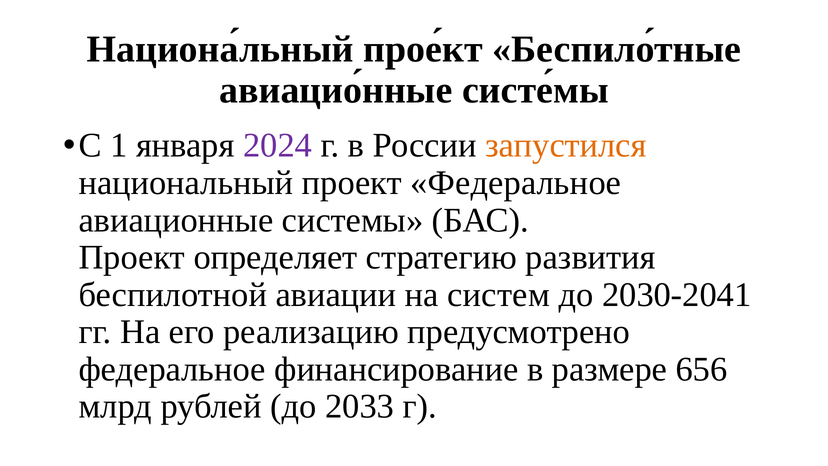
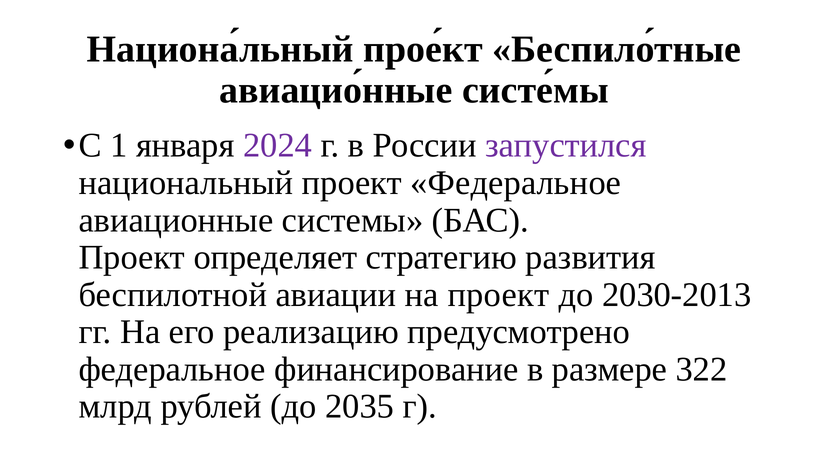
запустился colour: orange -> purple
на систем: систем -> проект
2030-2041: 2030-2041 -> 2030-2013
656: 656 -> 322
2033: 2033 -> 2035
